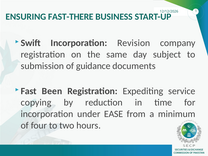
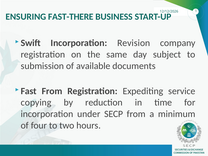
guidance: guidance -> available
Been at (52, 91): Been -> From
EASE: EASE -> SECP
